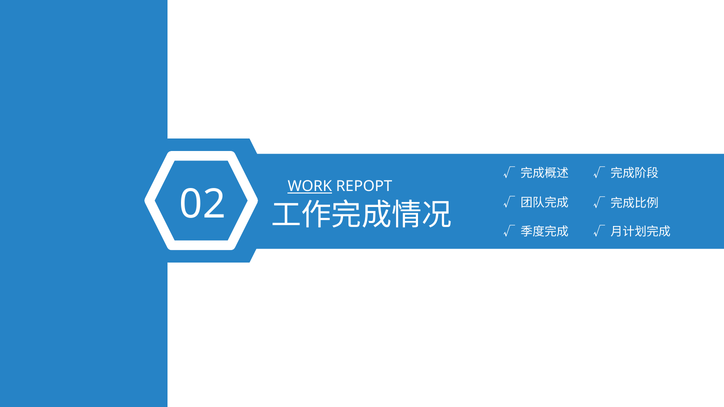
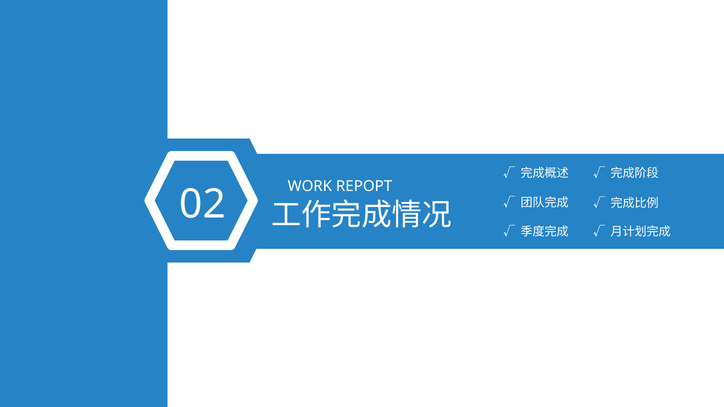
WORK underline: present -> none
